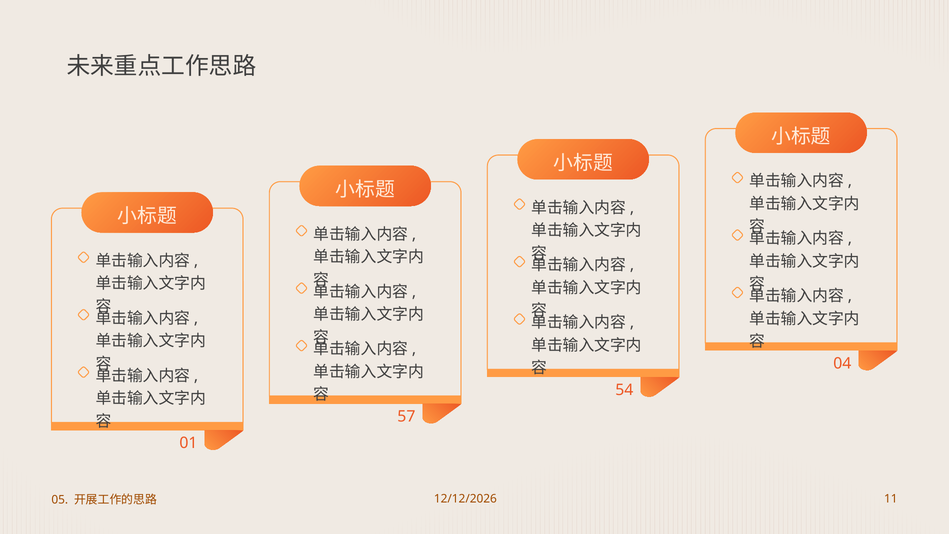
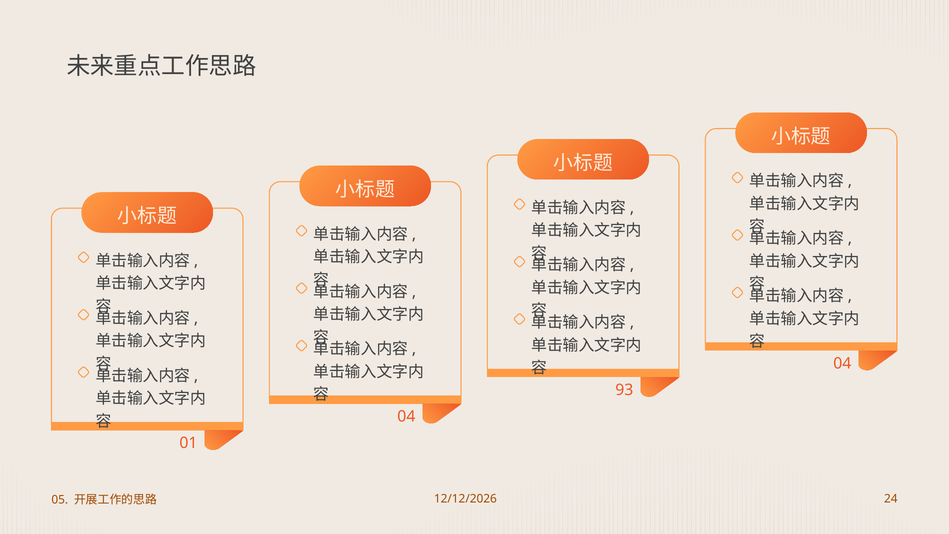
54: 54 -> 93
57 at (406, 416): 57 -> 04
11: 11 -> 24
